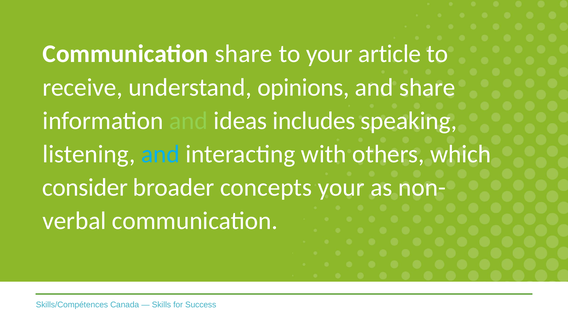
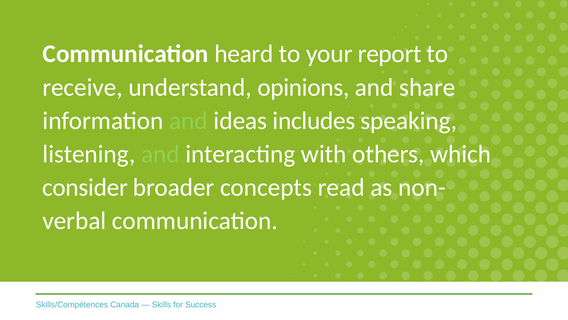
Communication share: share -> heard
article: article -> report
and at (160, 154) colour: light blue -> light green
concepts your: your -> read
